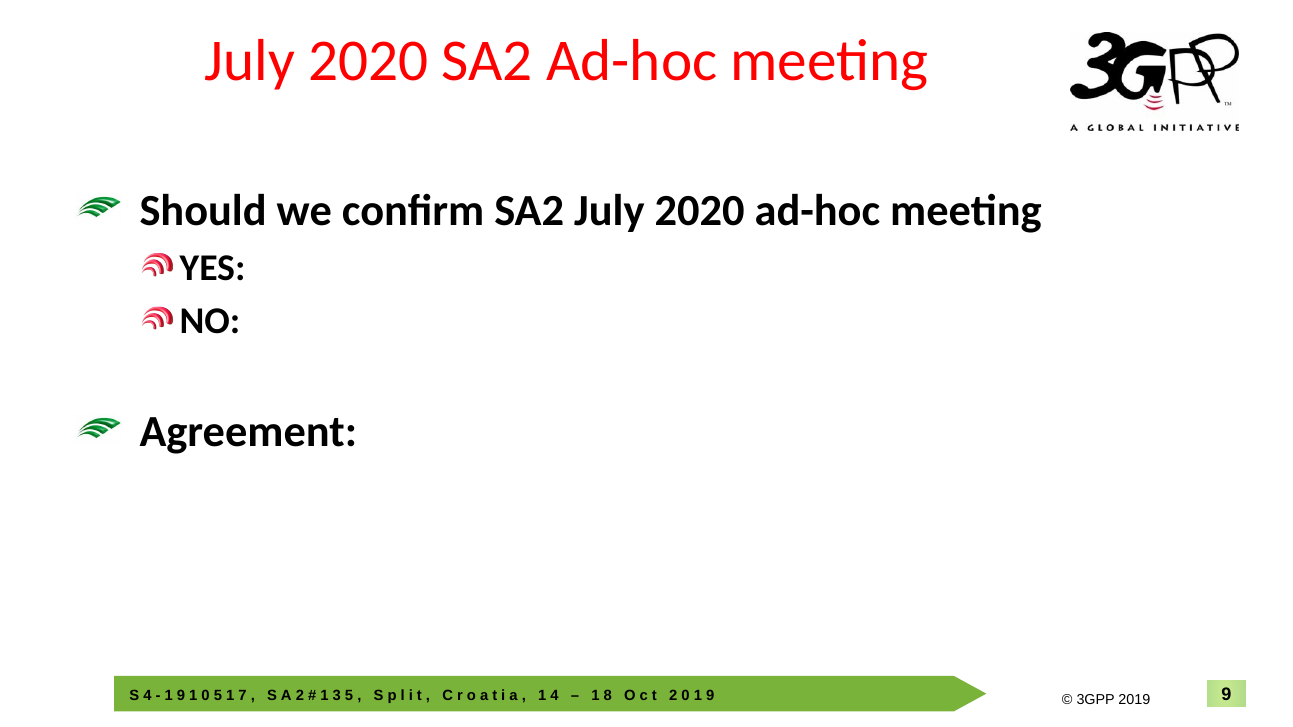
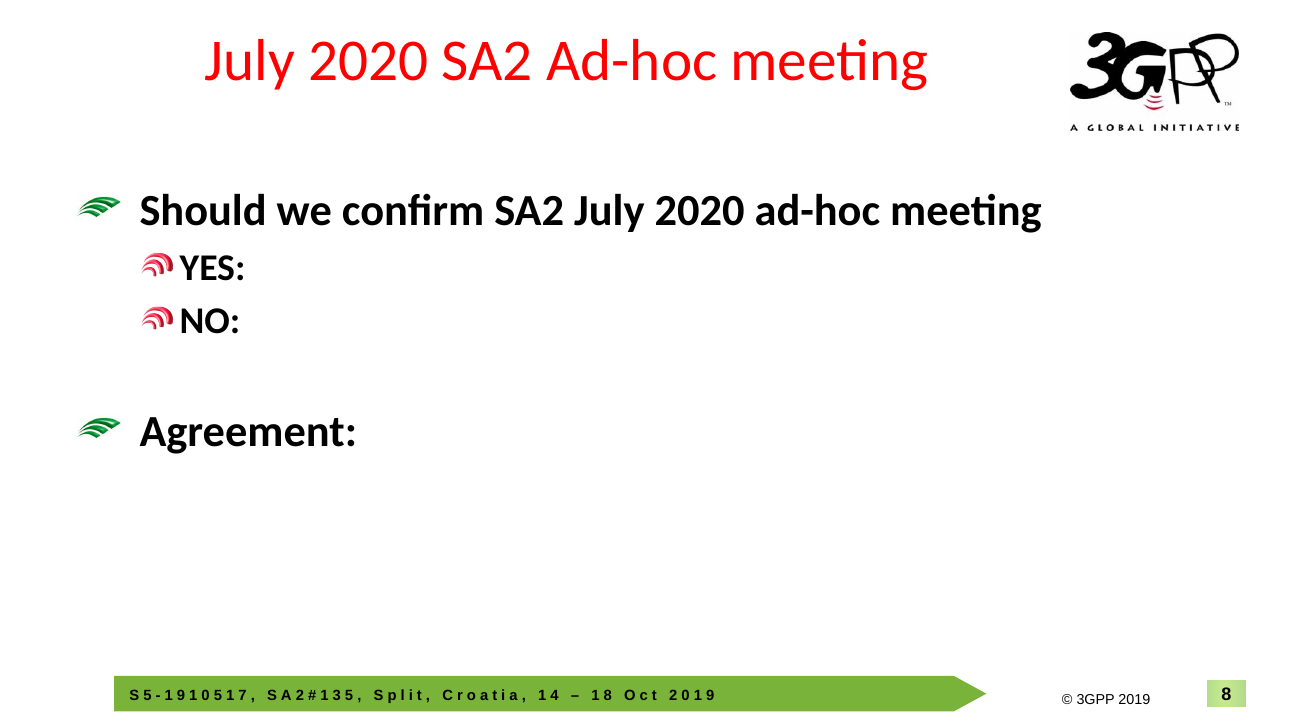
4 at (147, 696): 4 -> 5
9 at (1226, 695): 9 -> 8
